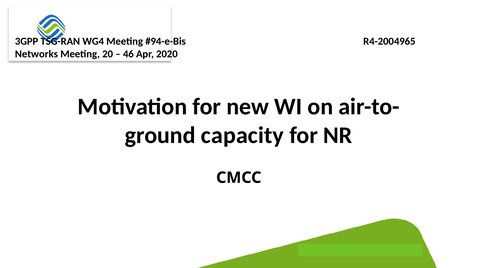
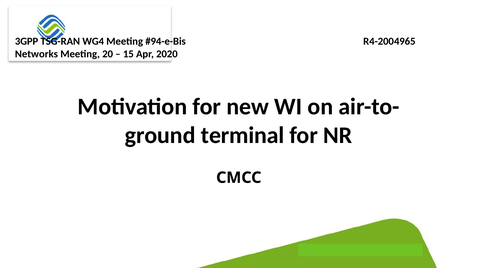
46: 46 -> 15
capacity: capacity -> terminal
